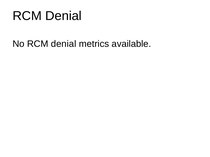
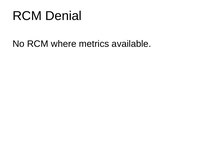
No RCM denial: denial -> where
